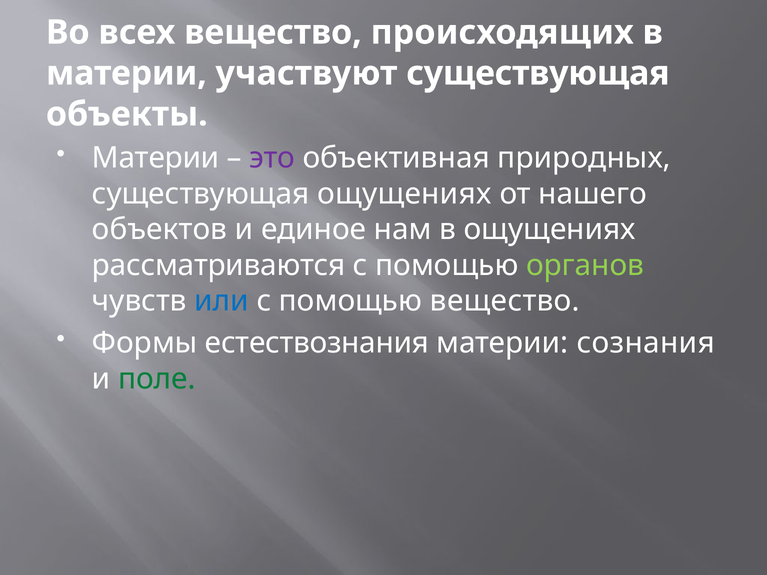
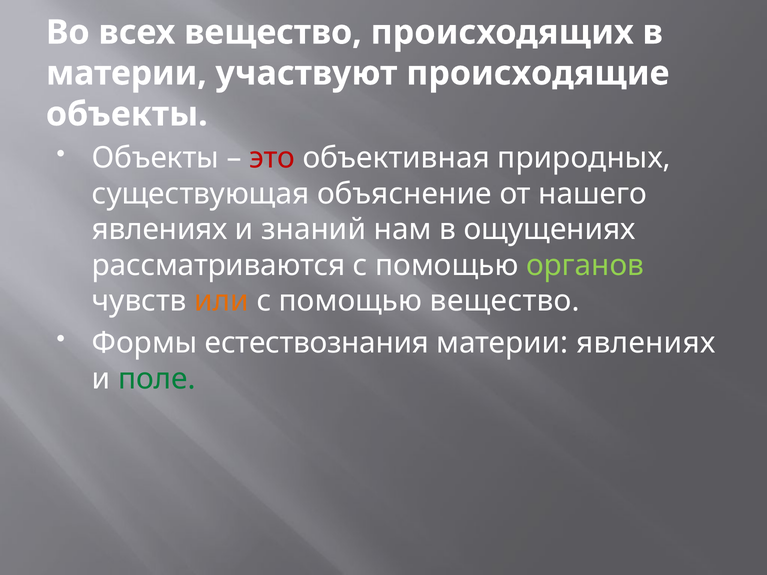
участвуют существующая: существующая -> происходящие
Материи at (156, 158): Материи -> Объекты
это colour: purple -> red
существующая ощущениях: ощущениях -> объяснение
объектов at (160, 230): объектов -> явлениях
единое: единое -> знаний
или colour: blue -> orange
материи сознания: сознания -> явлениях
